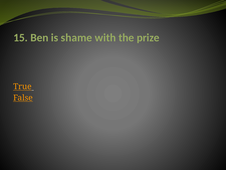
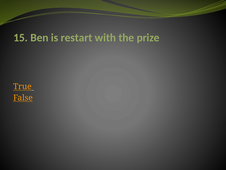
shame: shame -> restart
